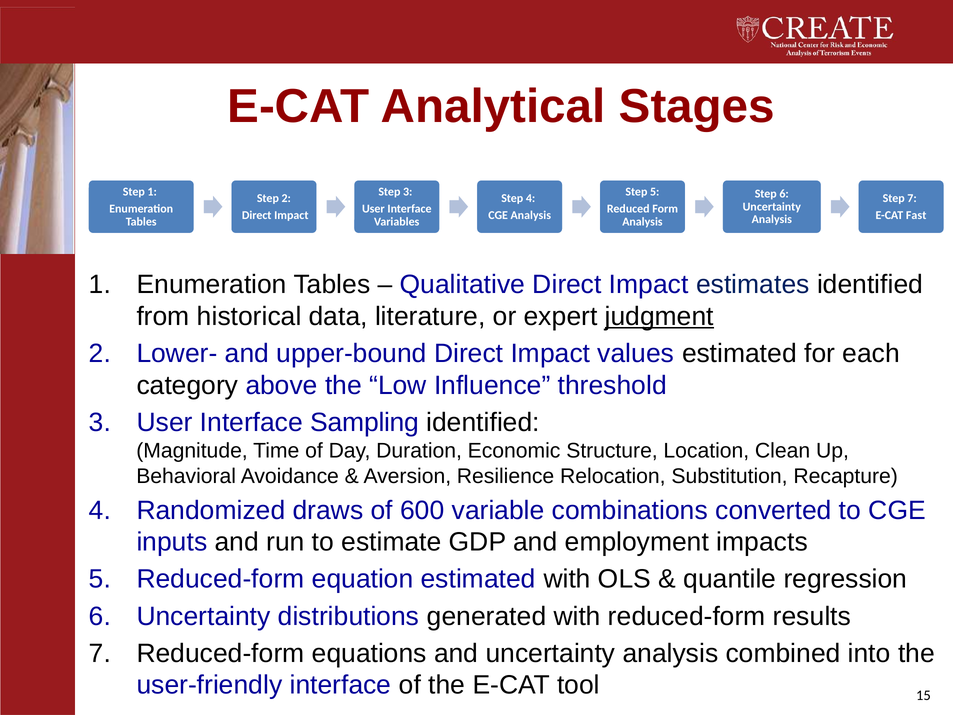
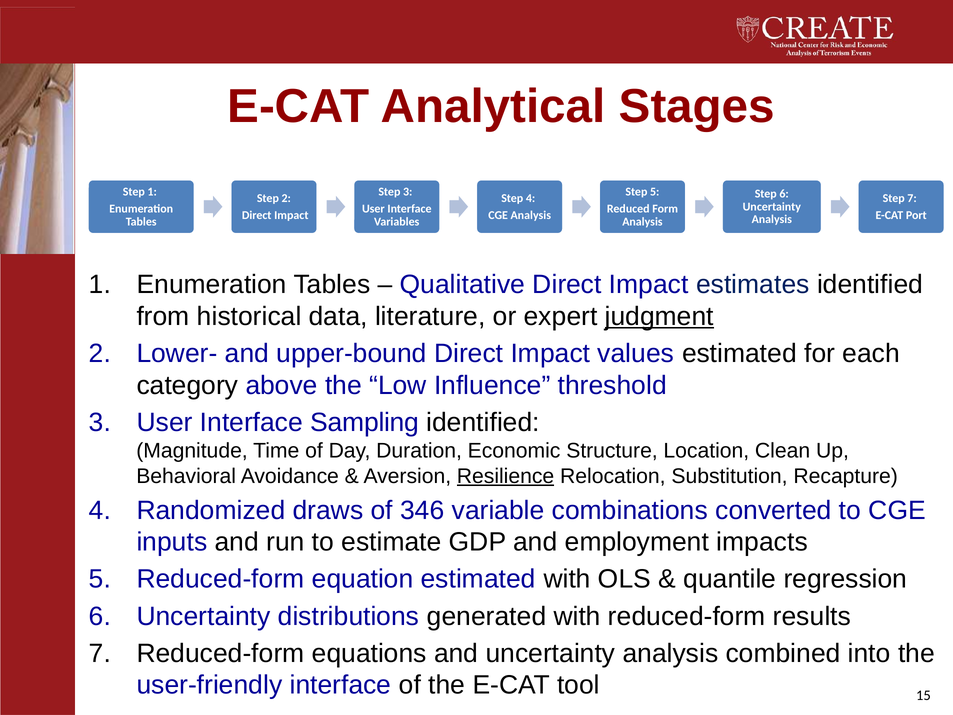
Fast: Fast -> Port
Resilience underline: none -> present
600: 600 -> 346
